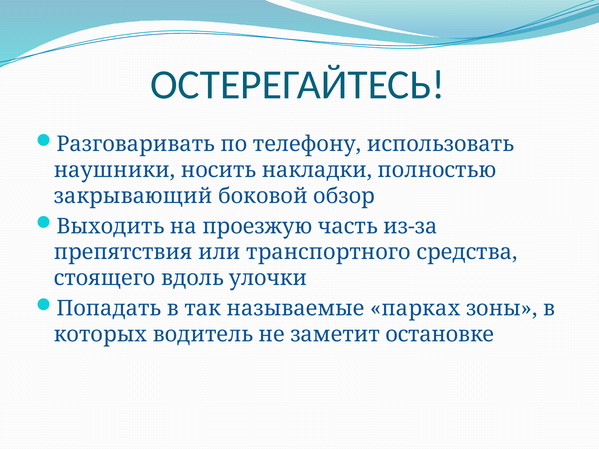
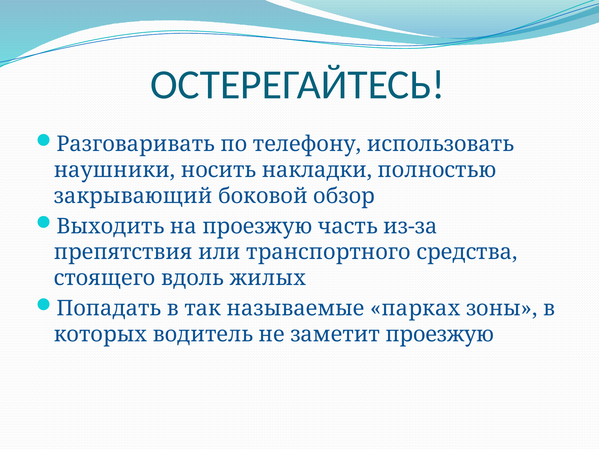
улочки: улочки -> жилых
заметит остановке: остановке -> проезжую
